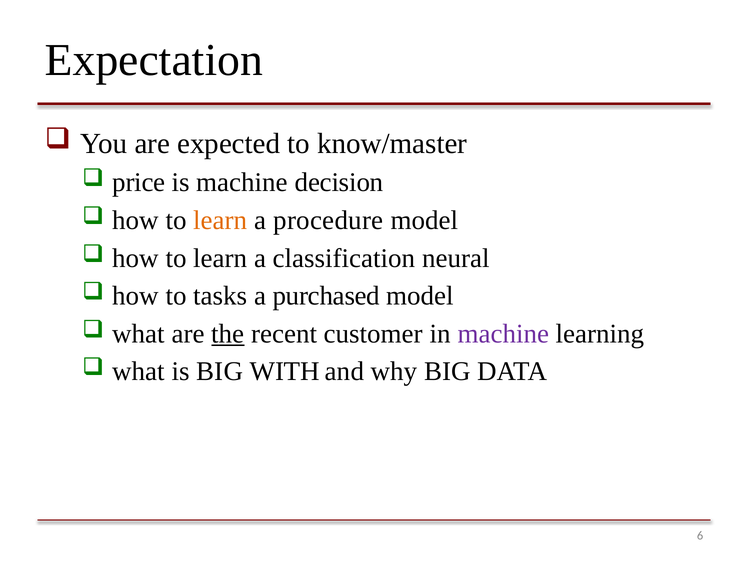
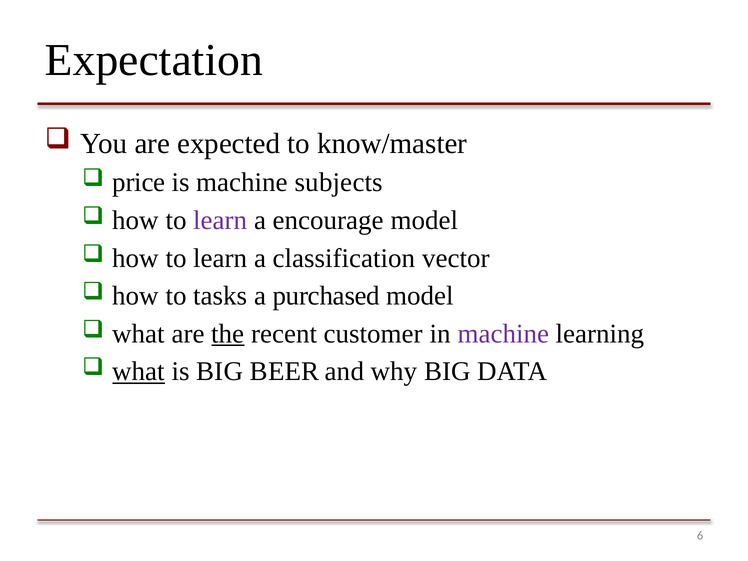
decision: decision -> subjects
learn at (220, 220) colour: orange -> purple
procedure: procedure -> encourage
neural: neural -> vector
what at (139, 371) underline: none -> present
WITH: WITH -> BEER
